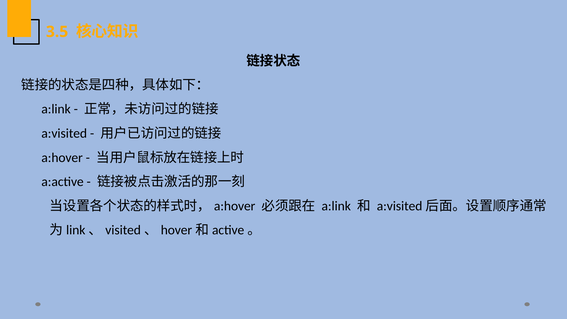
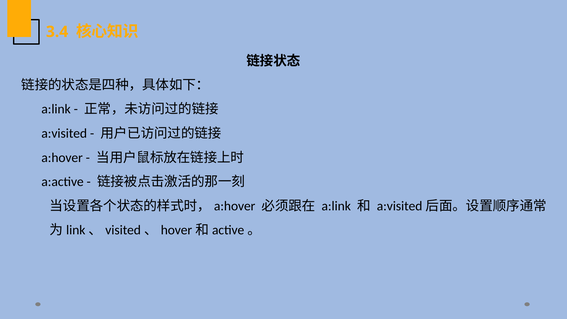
3.5: 3.5 -> 3.4
